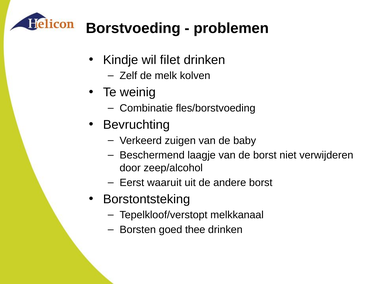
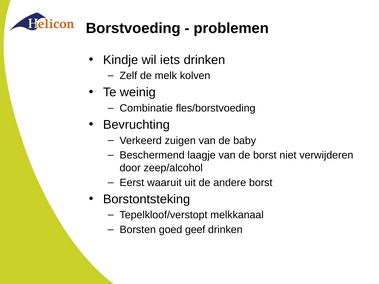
filet: filet -> iets
thee: thee -> geef
